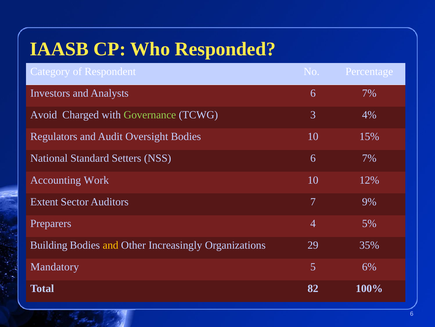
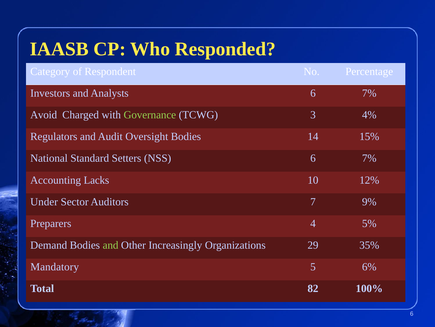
Bodies 10: 10 -> 14
Work: Work -> Lacks
Extent: Extent -> Under
Building: Building -> Demand
and at (111, 245) colour: yellow -> light green
